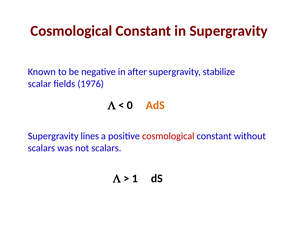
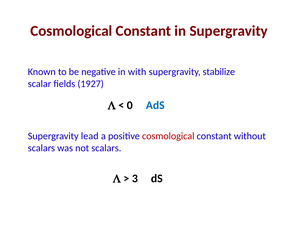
after: after -> with
1976: 1976 -> 1927
AdS colour: orange -> blue
lines: lines -> lead
1: 1 -> 3
